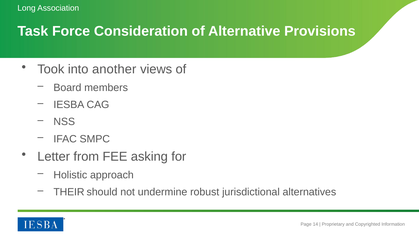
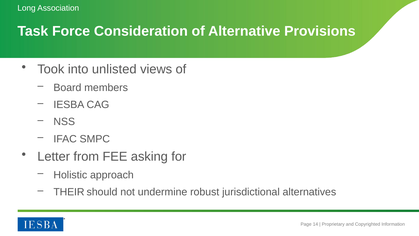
another: another -> unlisted
